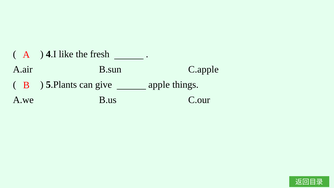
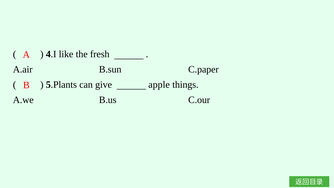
C.apple: C.apple -> C.paper
